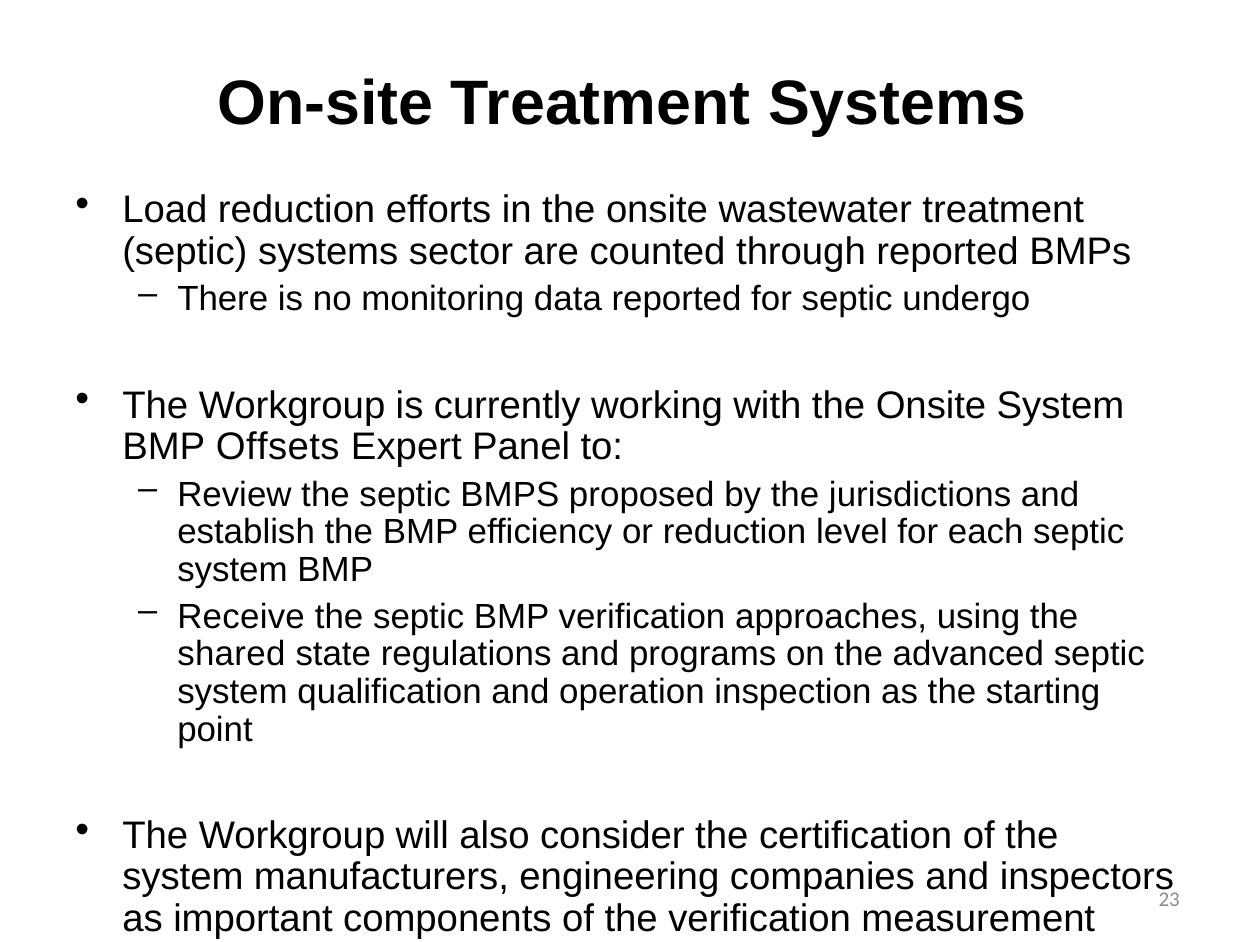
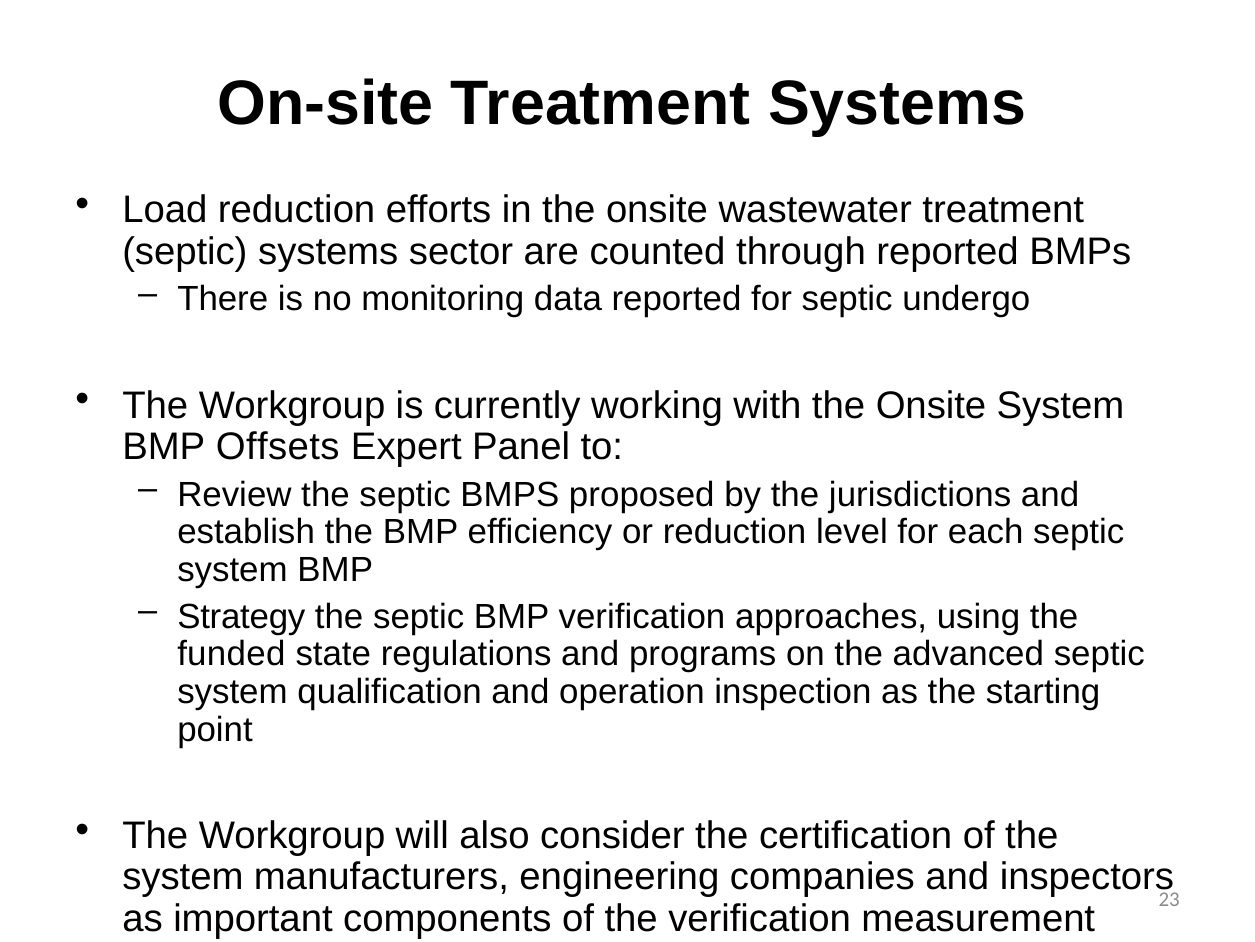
Receive: Receive -> Strategy
shared: shared -> funded
